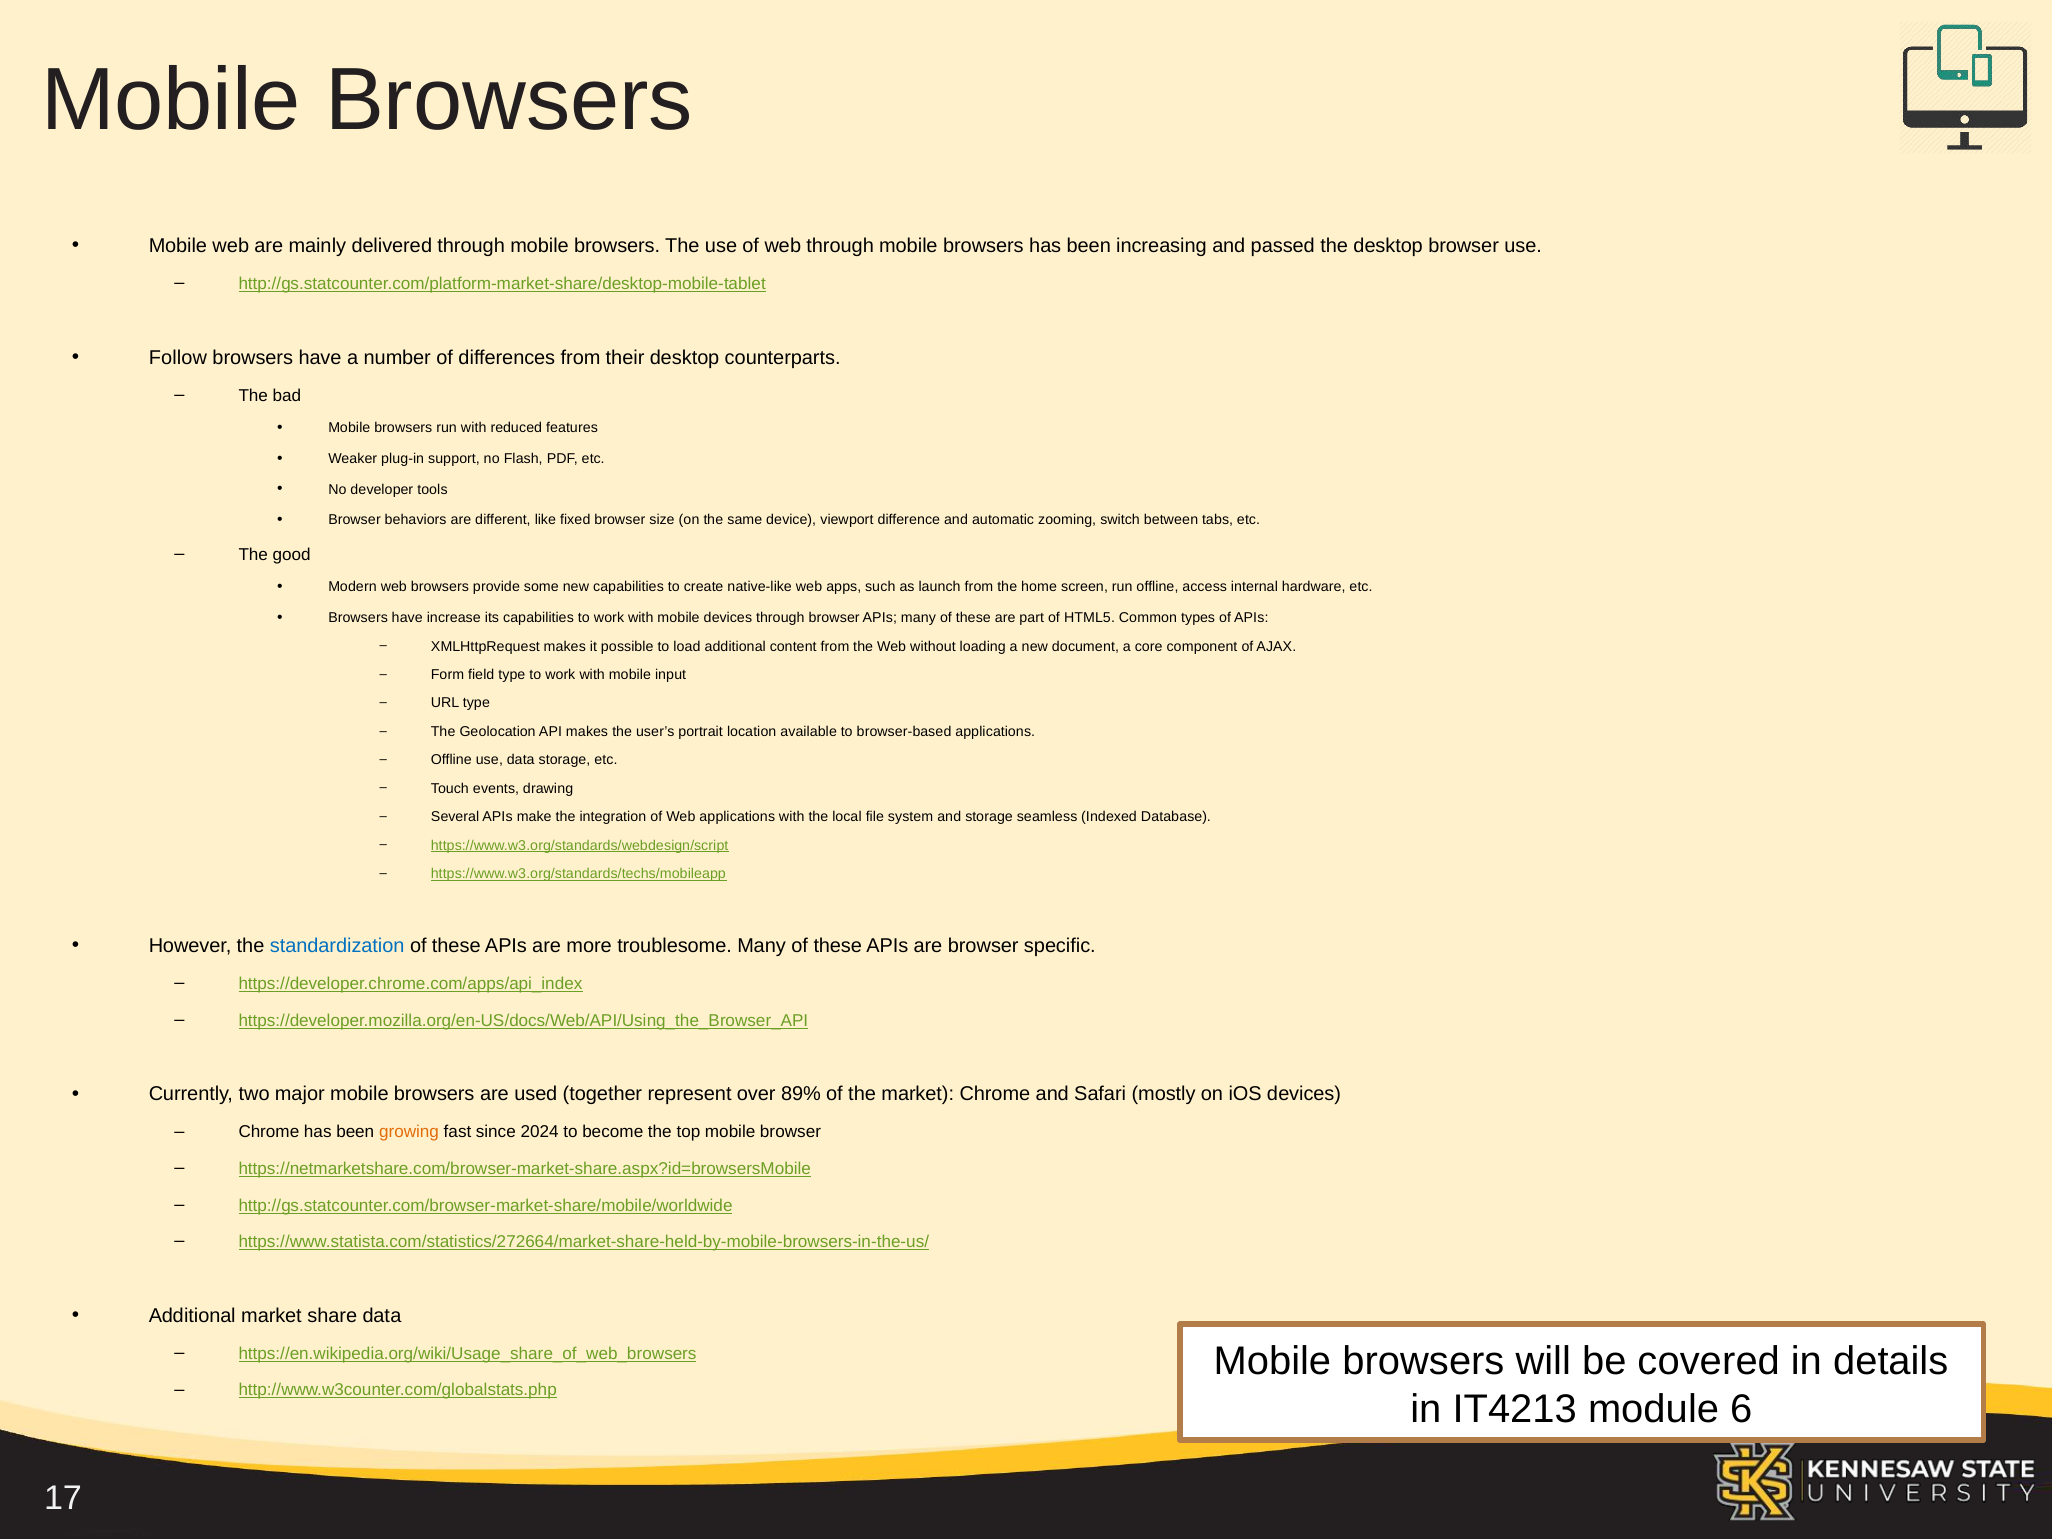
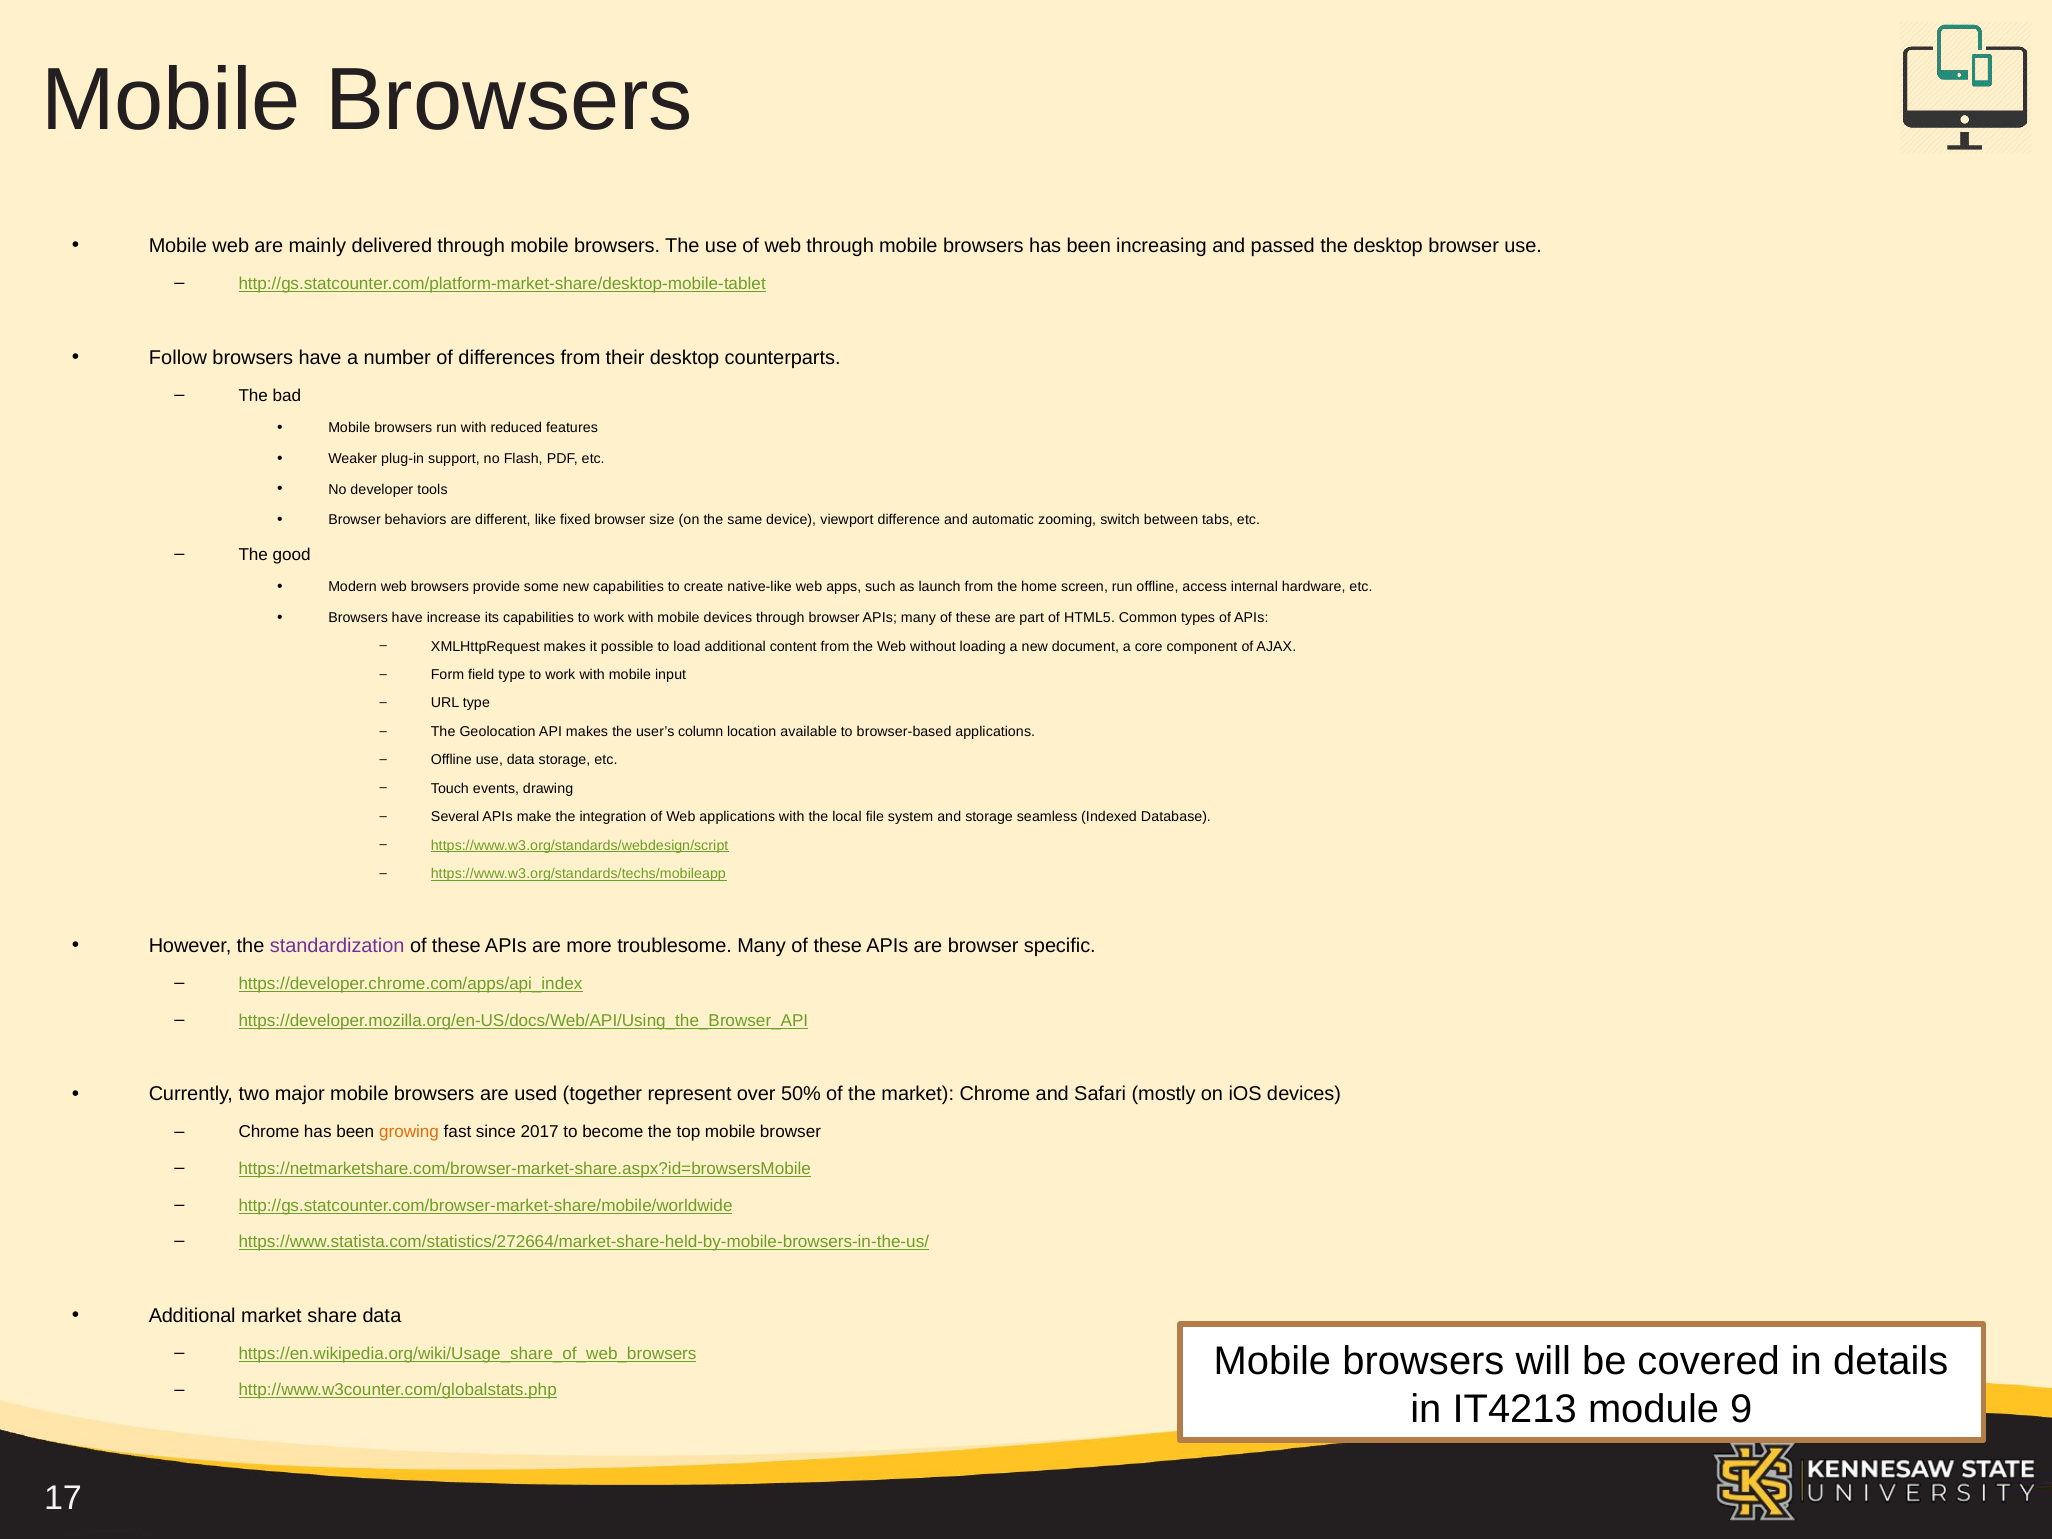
portrait: portrait -> column
standardization colour: blue -> purple
89%: 89% -> 50%
2024: 2024 -> 2017
6: 6 -> 9
